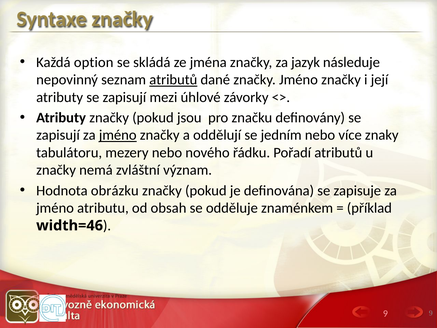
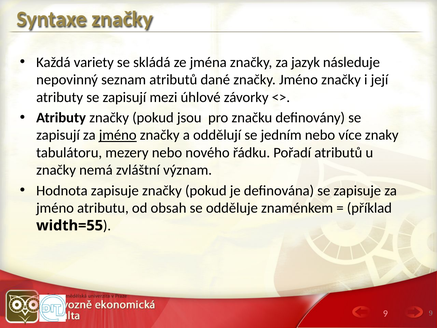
option: option -> variety
atributů at (173, 80) underline: present -> none
Hodnota obrázku: obrázku -> zapisuje
width=46: width=46 -> width=55
